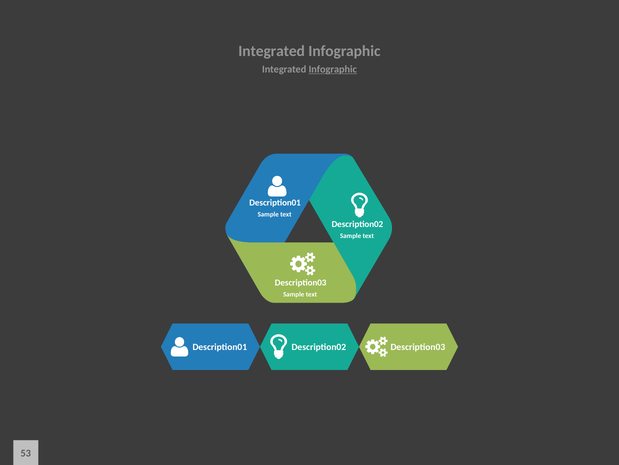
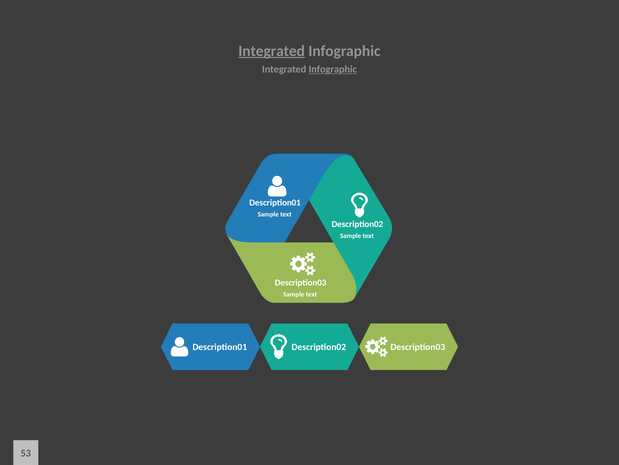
Integrated at (272, 51) underline: none -> present
